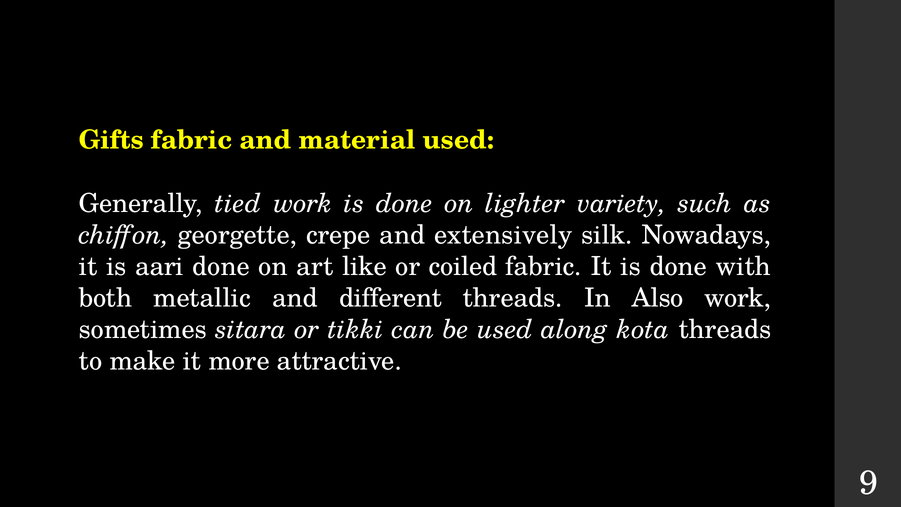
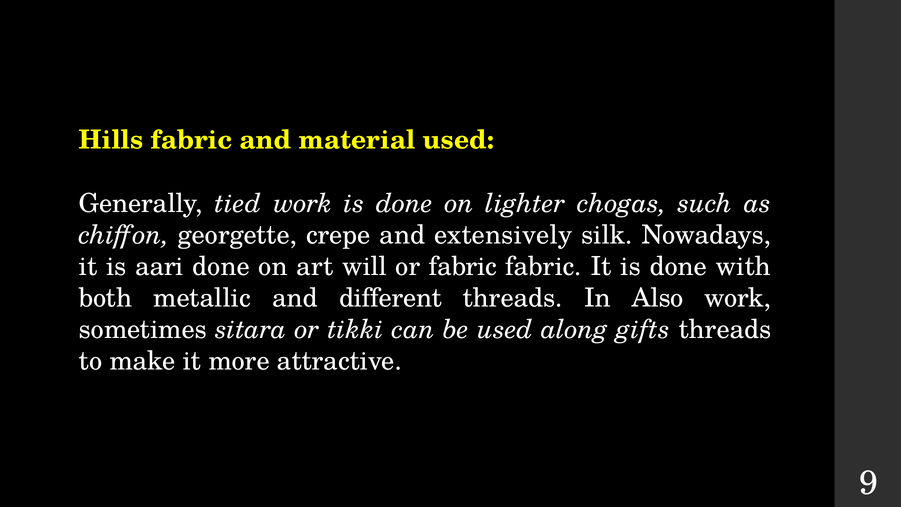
Gifts: Gifts -> Hills
variety: variety -> chogas
like: like -> will
or coiled: coiled -> fabric
kota: kota -> gifts
